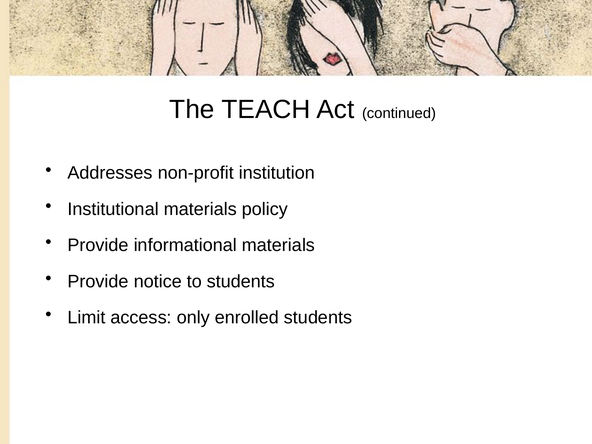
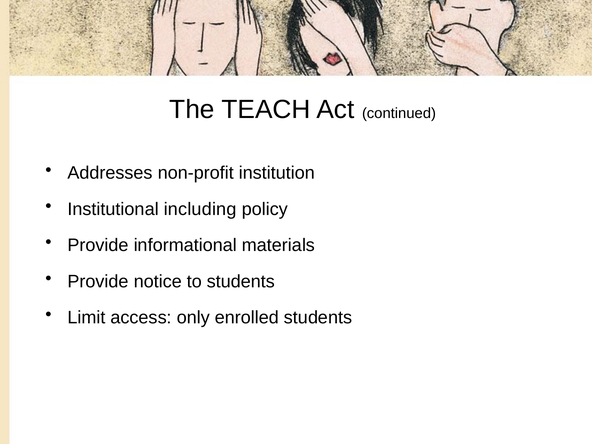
Institutional materials: materials -> including
